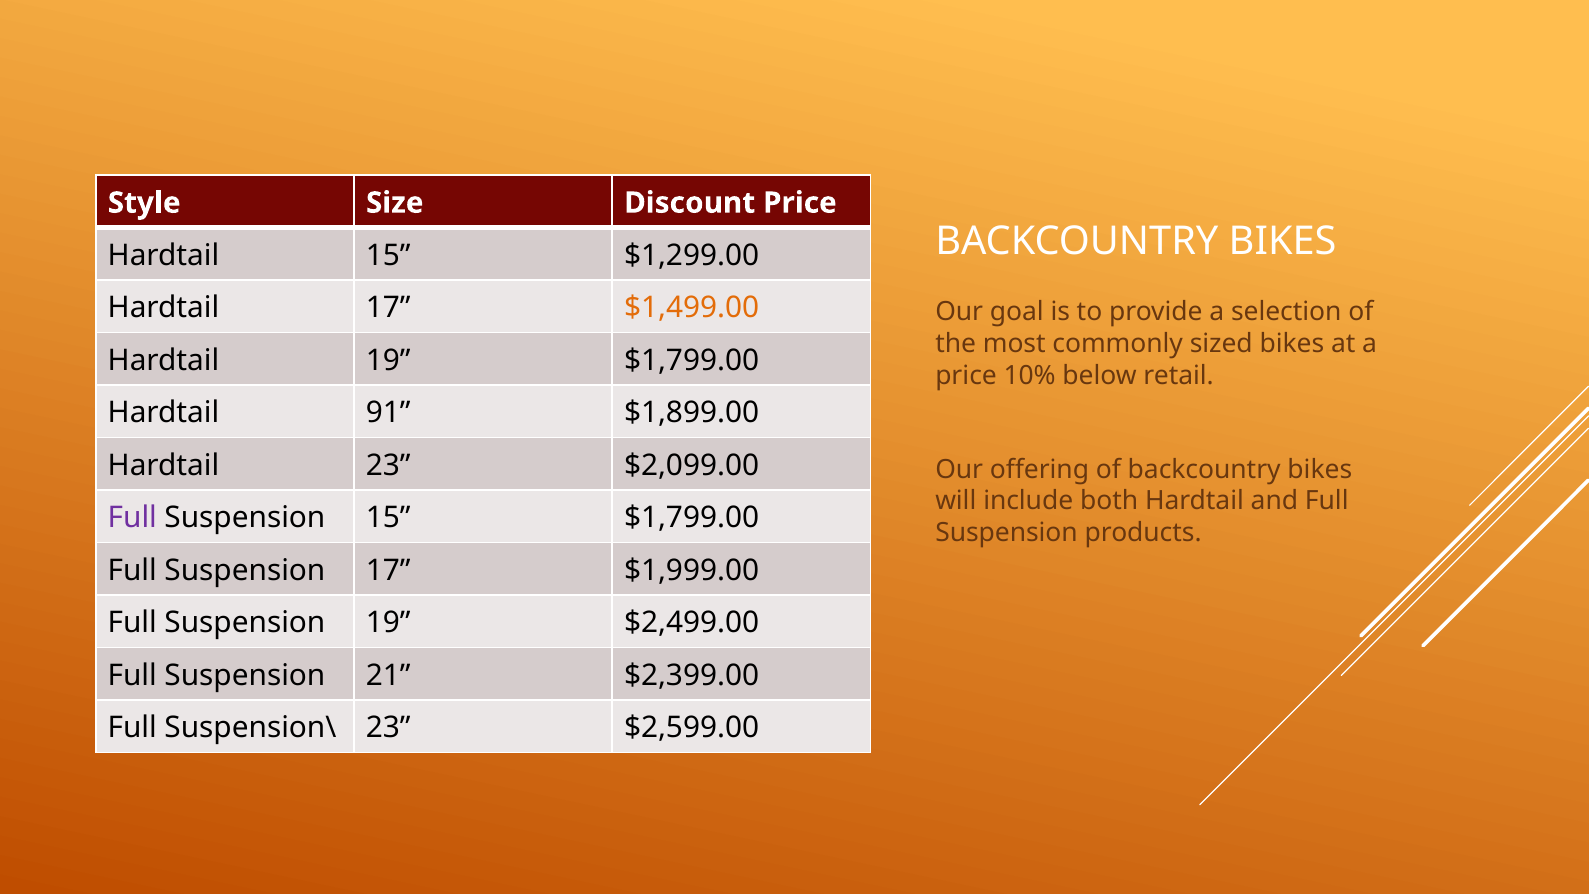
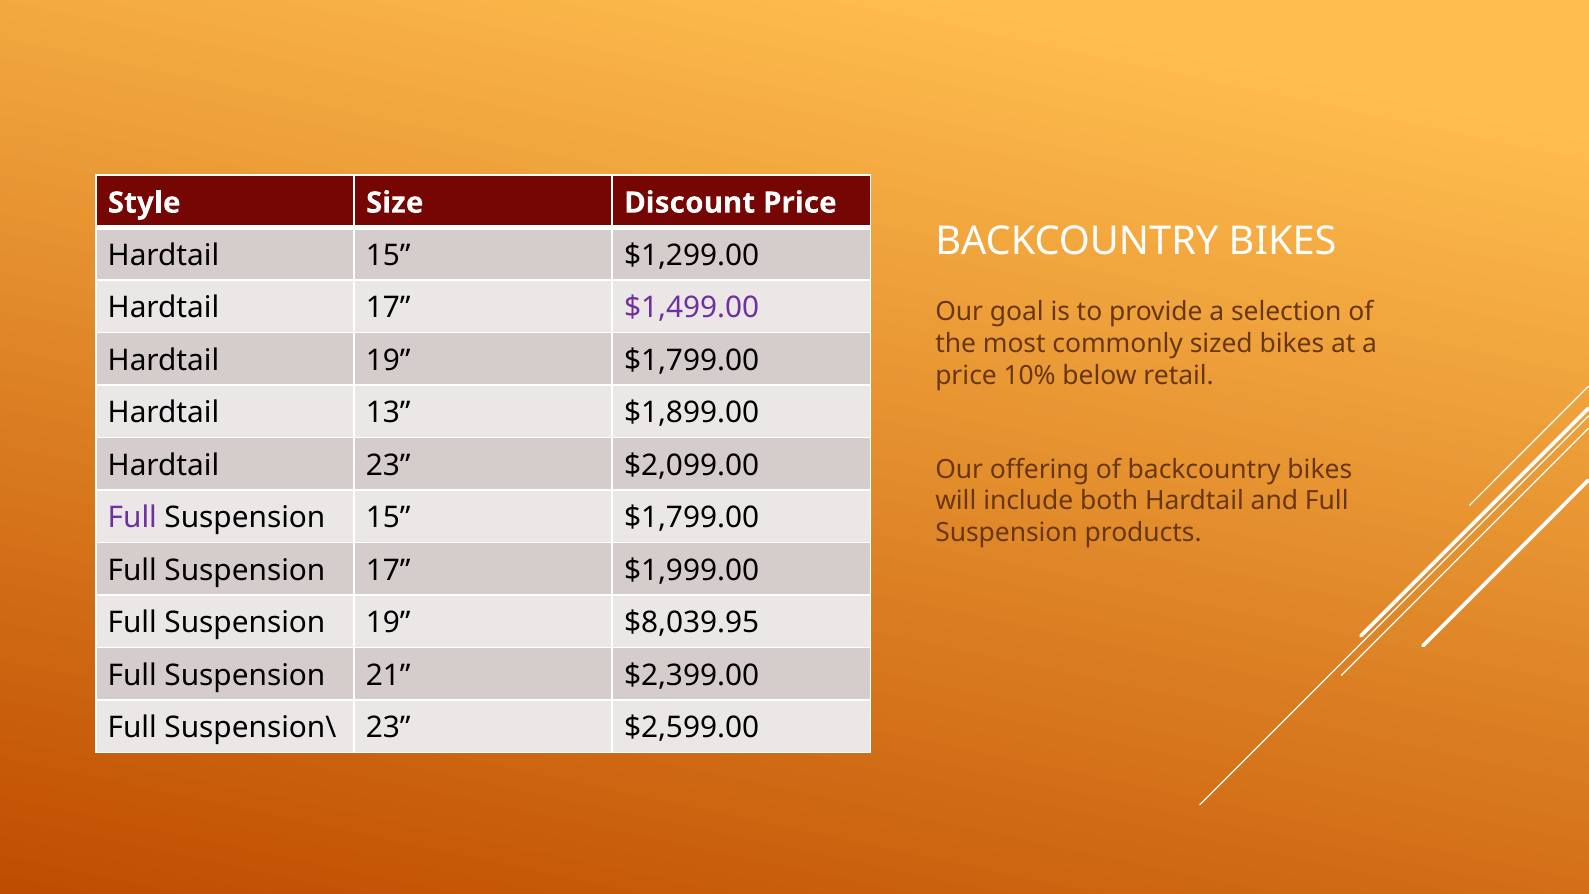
$1,499.00 colour: orange -> purple
91: 91 -> 13
$2,499.00: $2,499.00 -> $8,039.95
